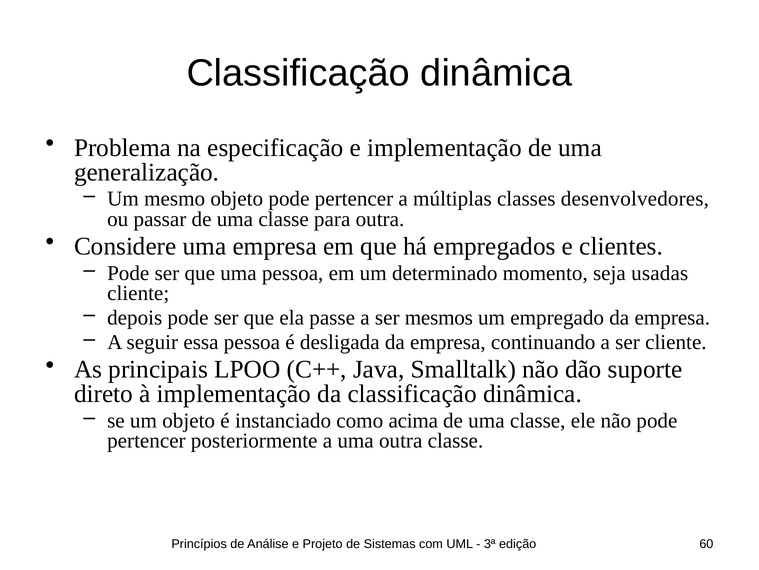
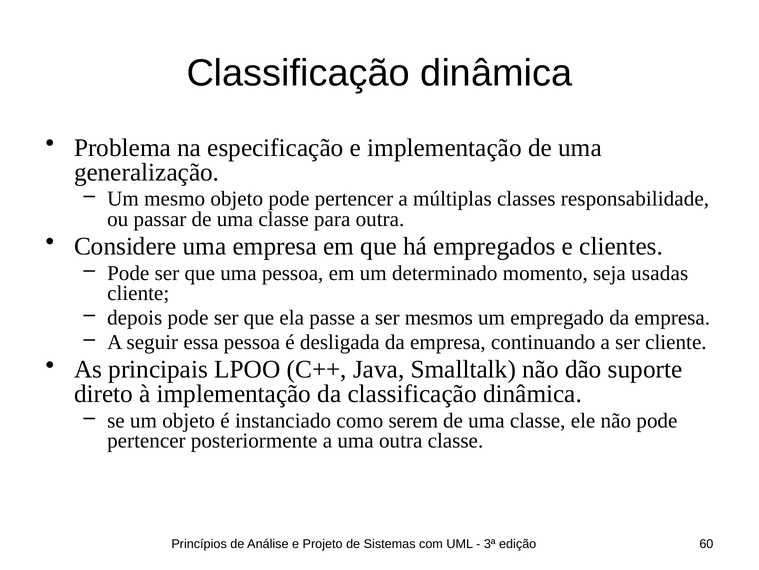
desenvolvedores: desenvolvedores -> responsabilidade
acima: acima -> serem
